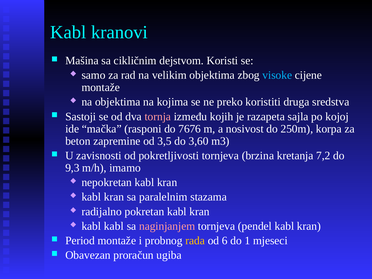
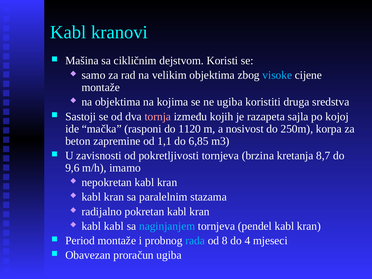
ne preko: preko -> ugiba
7676: 7676 -> 1120
3,5: 3,5 -> 1,1
3,60: 3,60 -> 6,85
7,2: 7,2 -> 8,7
9,3: 9,3 -> 9,6
naginjanjem colour: pink -> light blue
rada colour: yellow -> light blue
6: 6 -> 8
1: 1 -> 4
